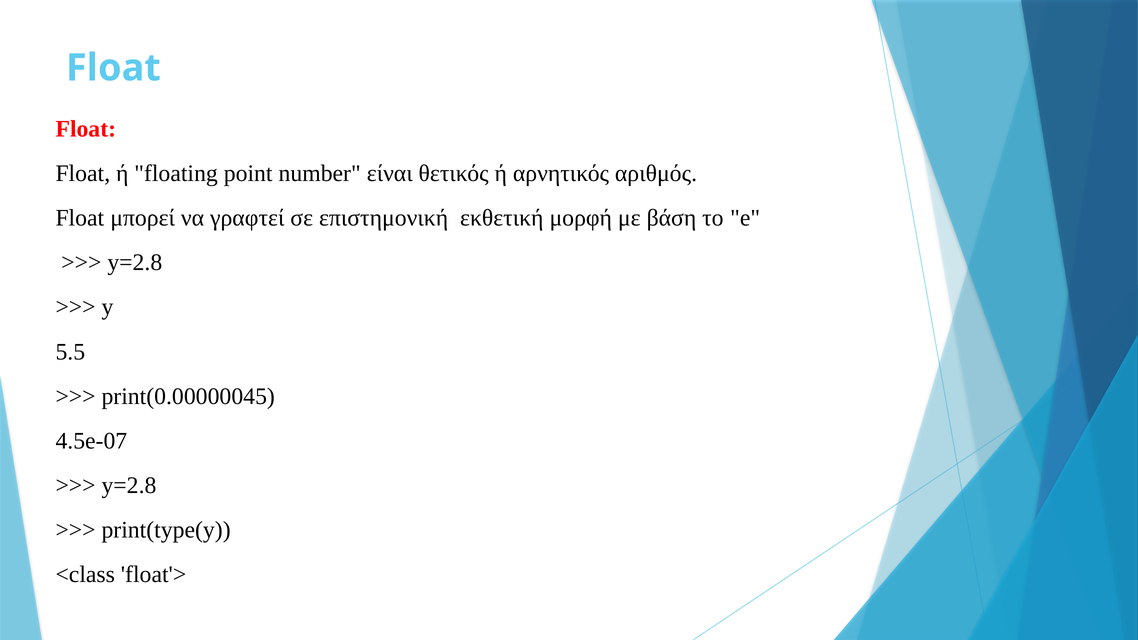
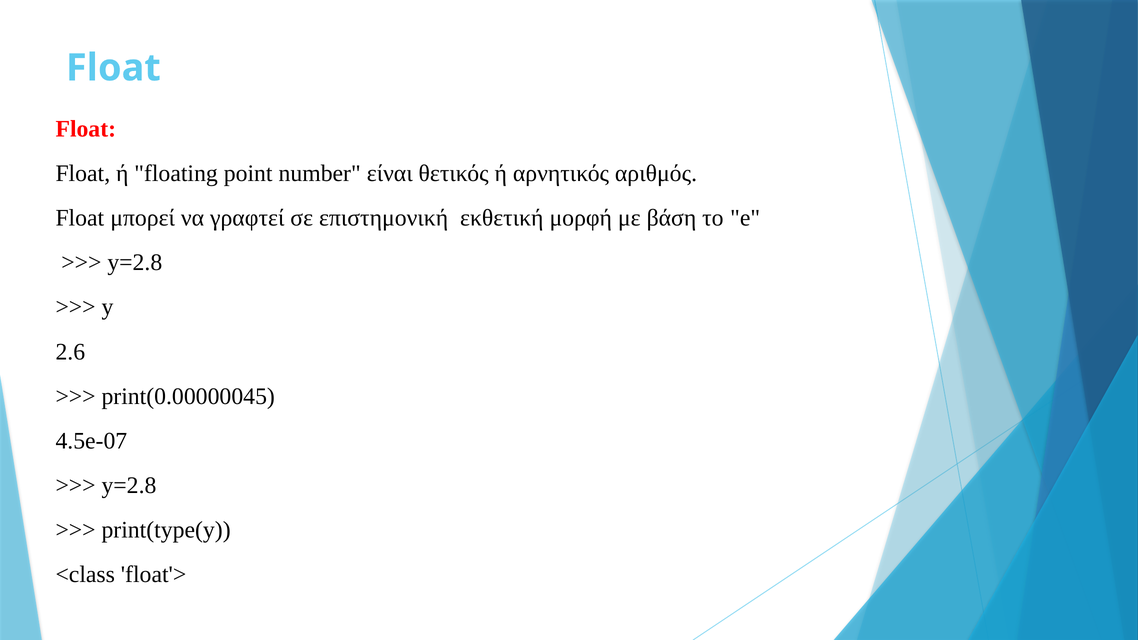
5.5: 5.5 -> 2.6
